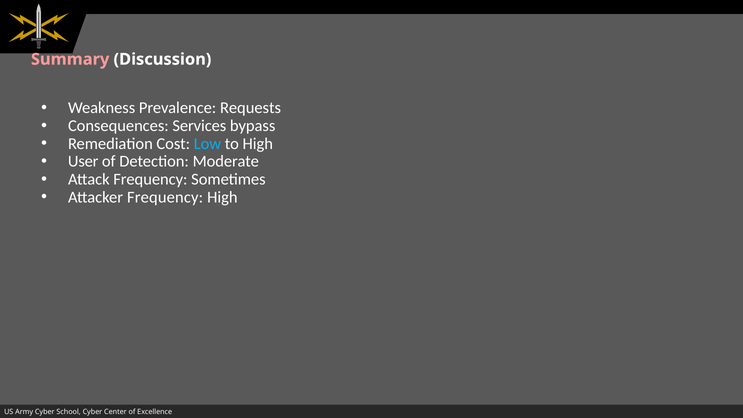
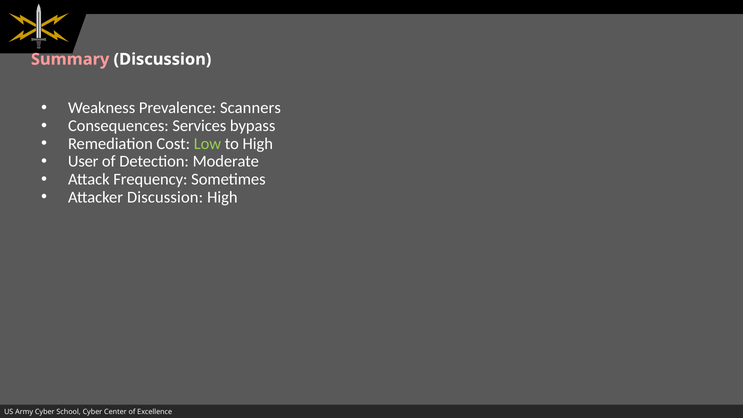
Requests: Requests -> Scanners
Low colour: light blue -> light green
Attacker Frequency: Frequency -> Discussion
